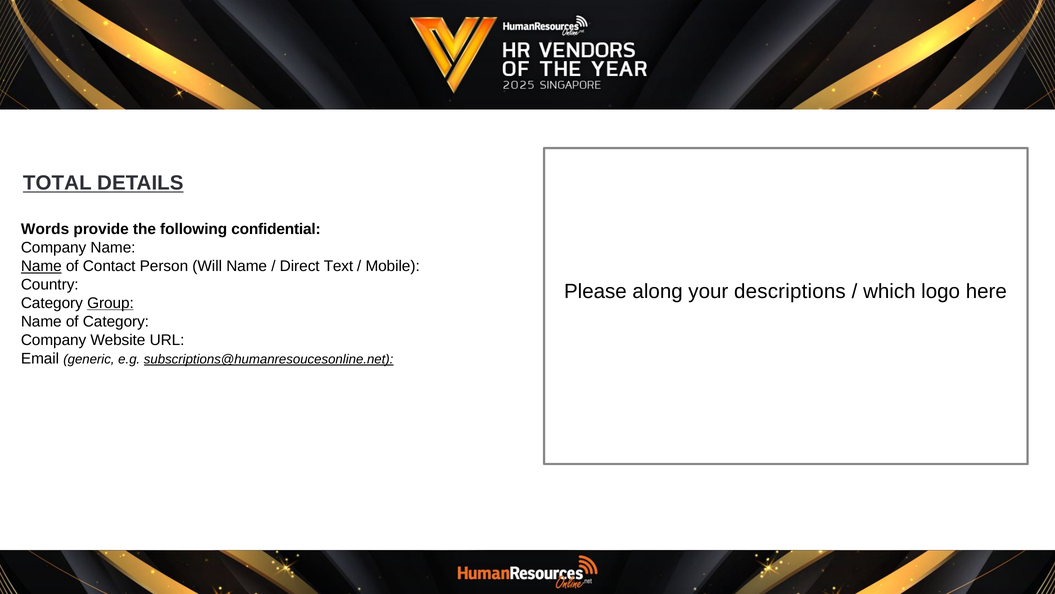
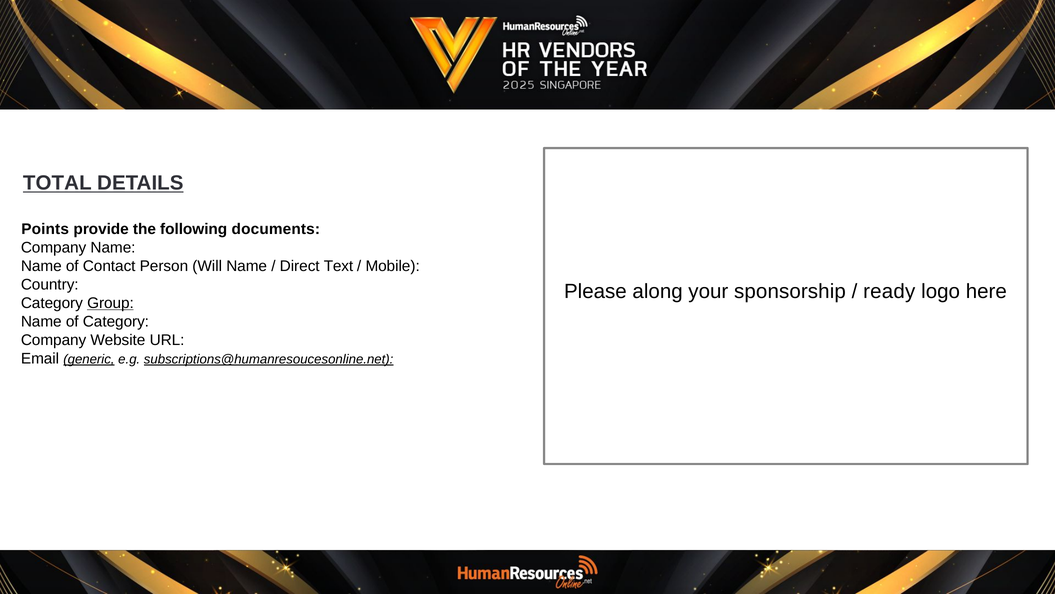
Words: Words -> Points
confidential: confidential -> documents
Name at (41, 266) underline: present -> none
descriptions: descriptions -> sponsorship
which: which -> ready
generic underline: none -> present
